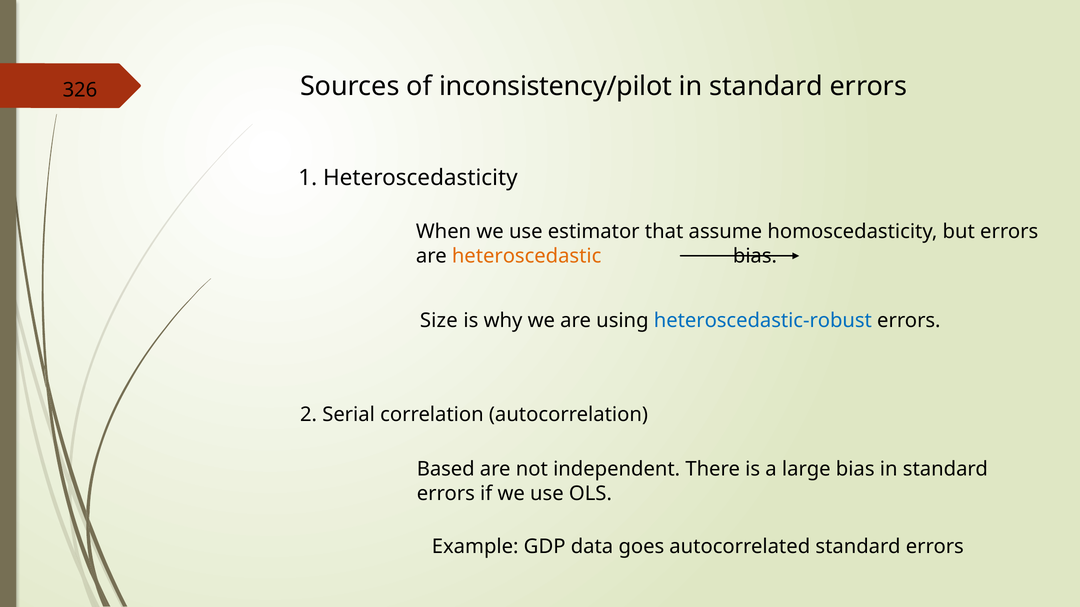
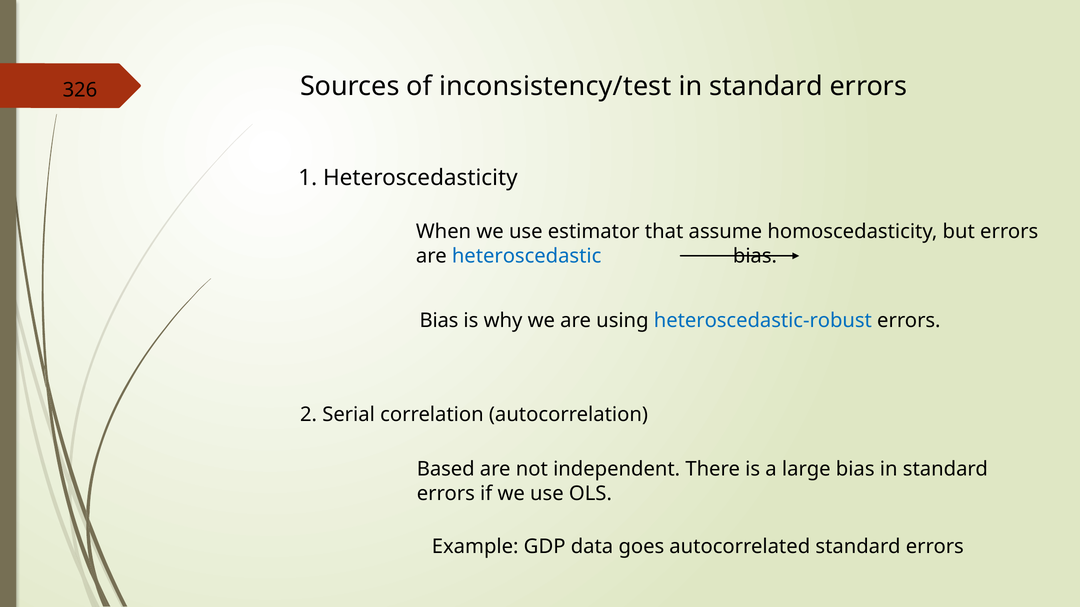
inconsistency/pilot: inconsistency/pilot -> inconsistency/test
heteroscedastic colour: orange -> blue
Size at (439, 321): Size -> Bias
